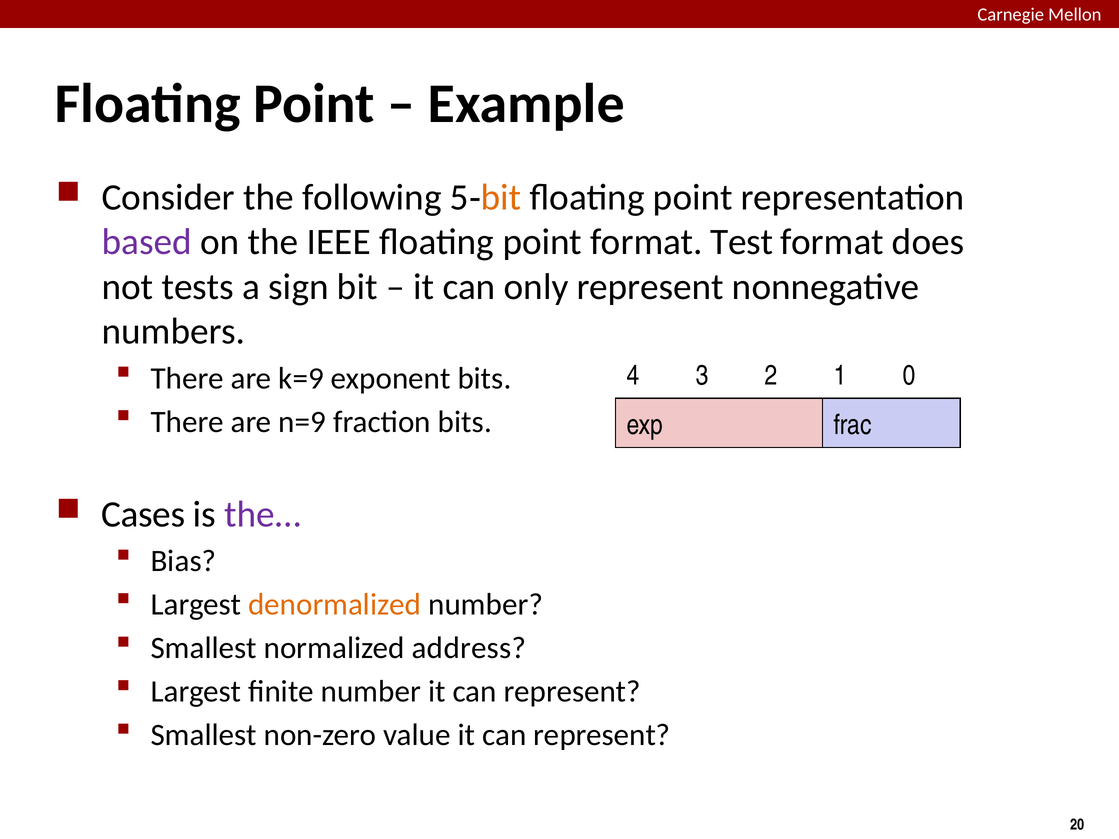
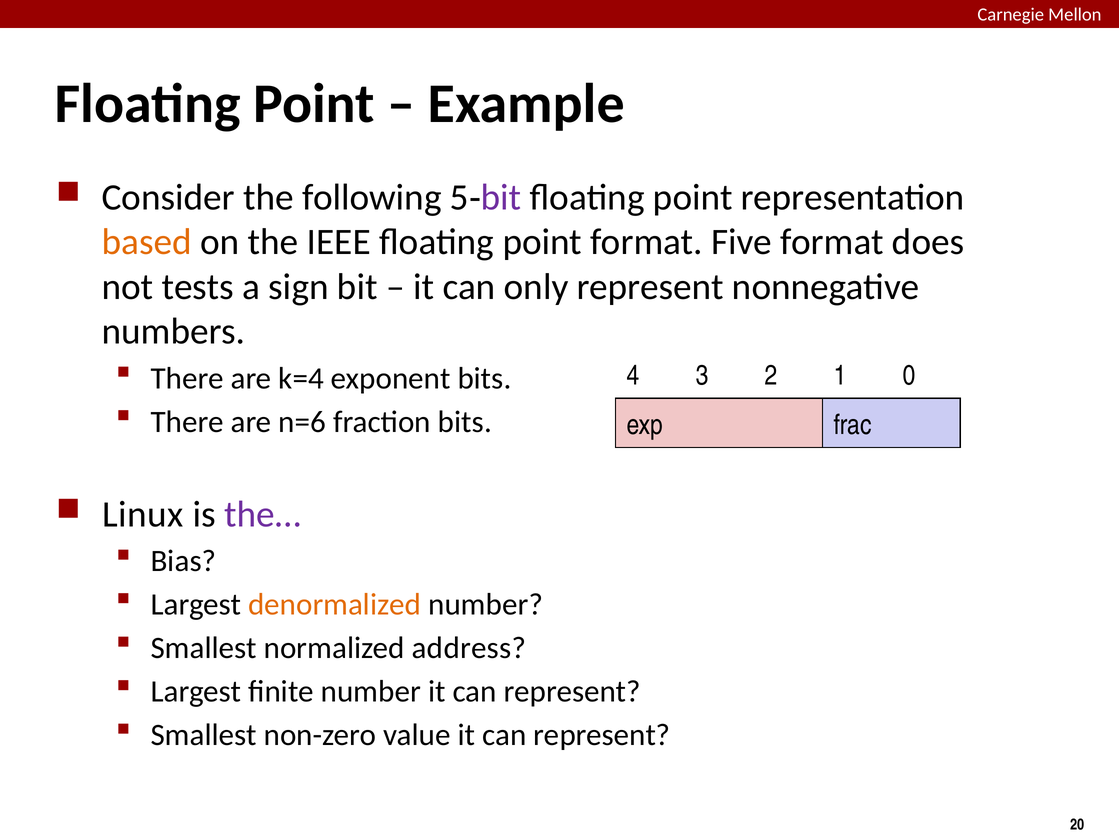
bit at (501, 197) colour: orange -> purple
based colour: purple -> orange
Test: Test -> Five
k=9: k=9 -> k=4
n=9: n=9 -> n=6
Cases: Cases -> Linux
